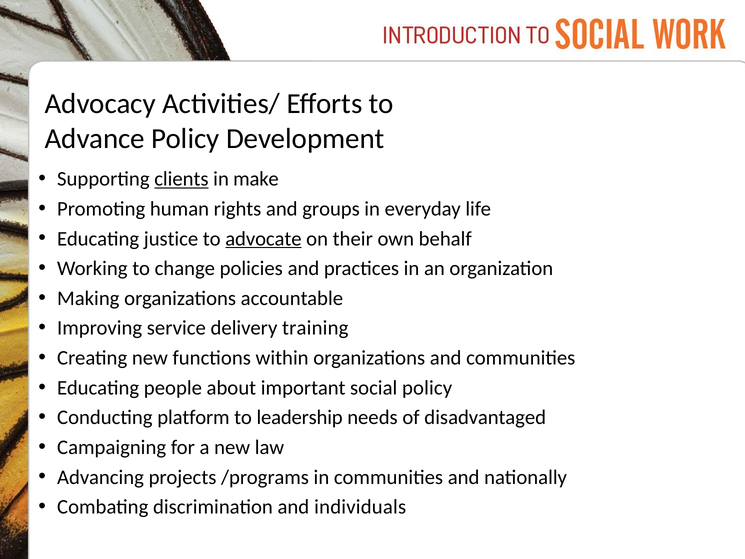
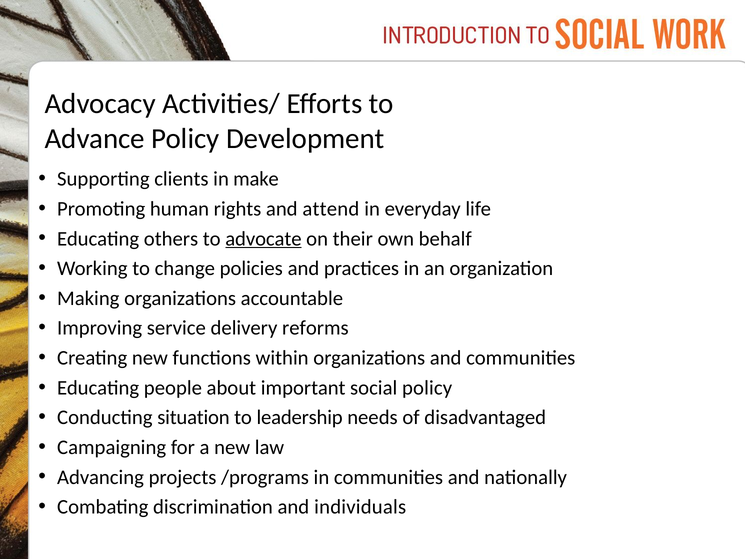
clients underline: present -> none
groups: groups -> attend
justice: justice -> others
training: training -> reforms
platform: platform -> situation
